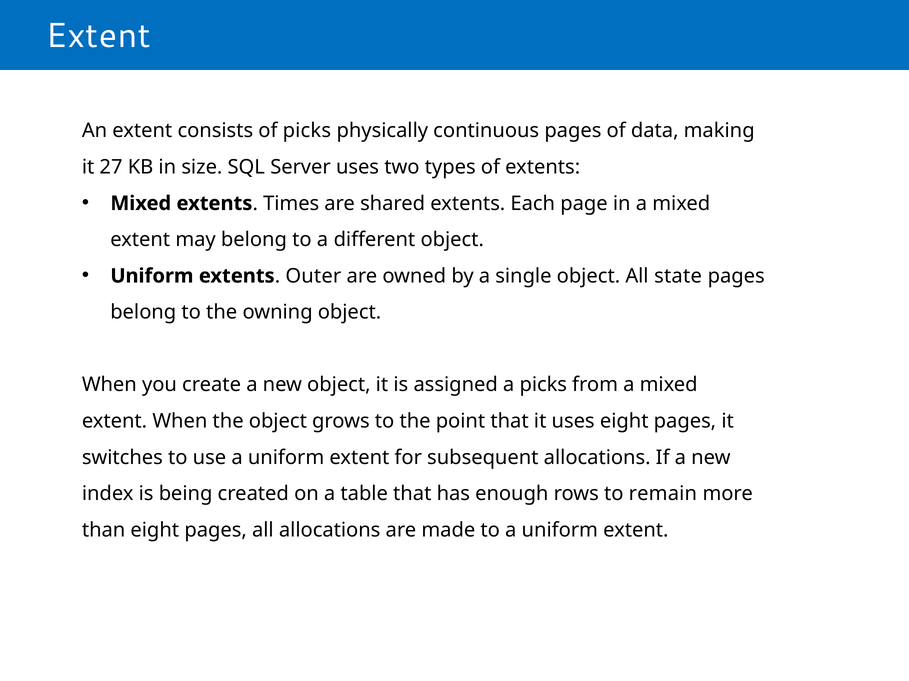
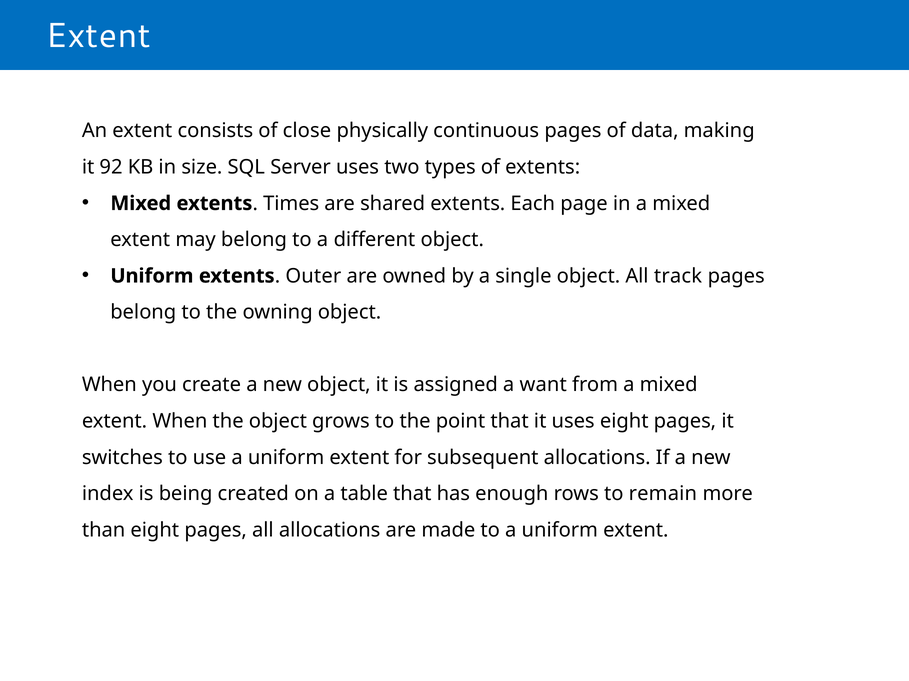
of picks: picks -> close
27: 27 -> 92
state: state -> track
a picks: picks -> want
